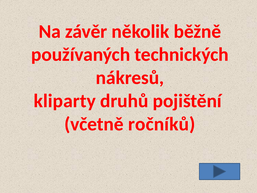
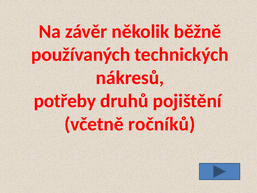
kliparty: kliparty -> potřeby
